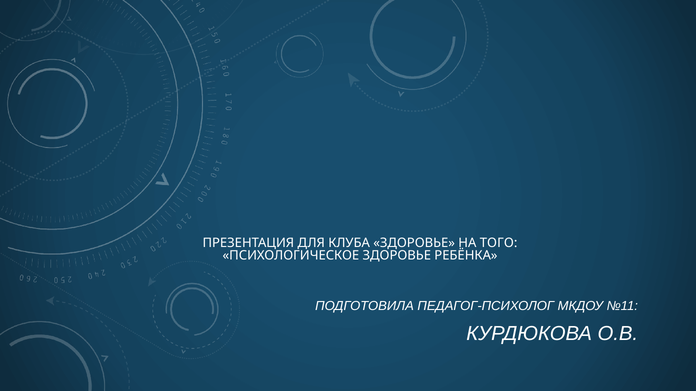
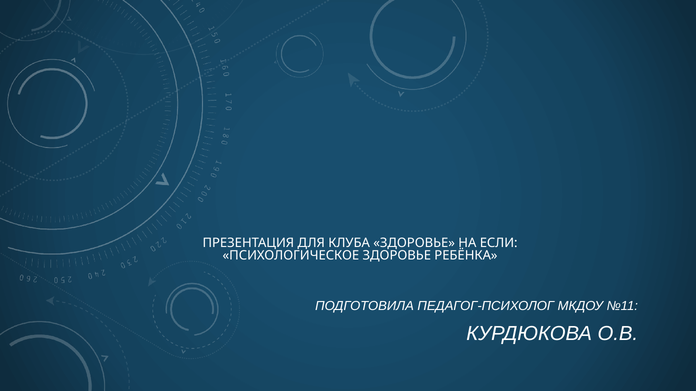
ТОГО: ТОГО -> ЕСЛИ
